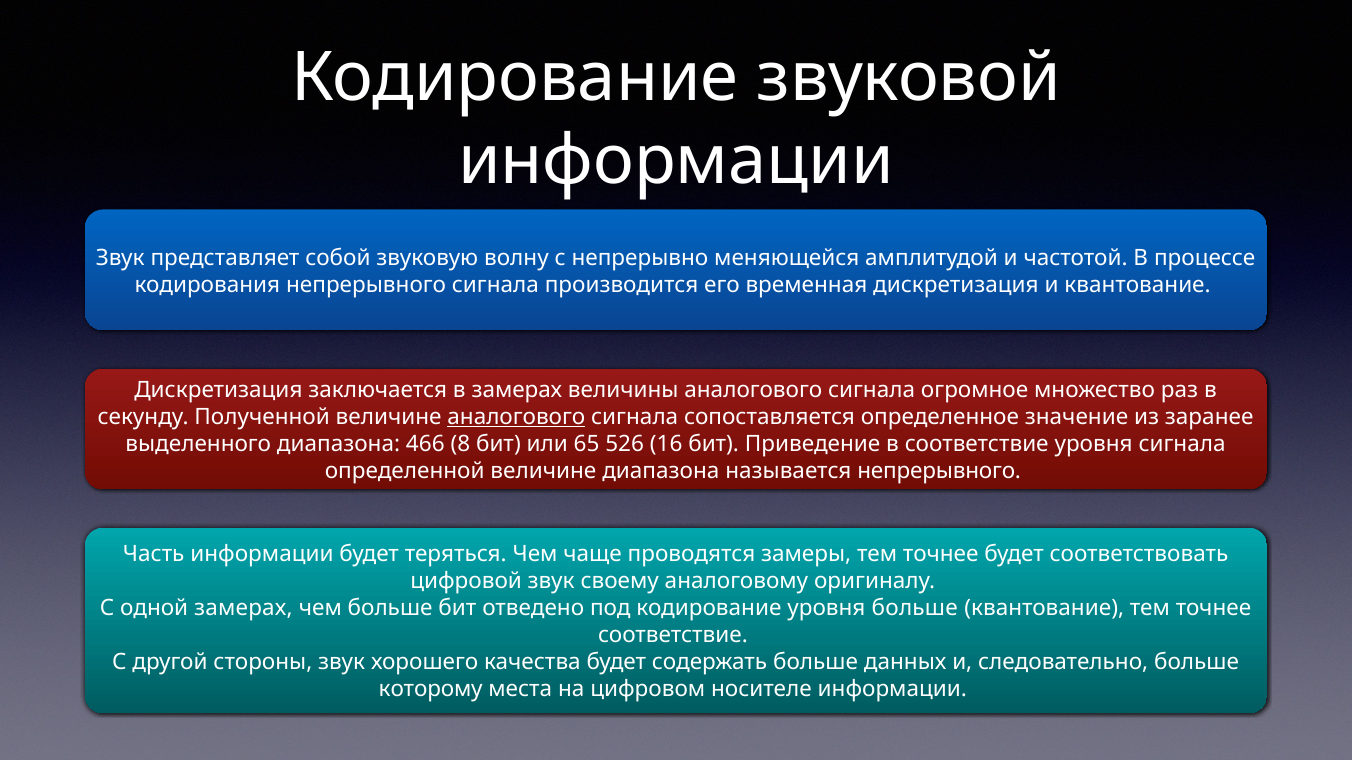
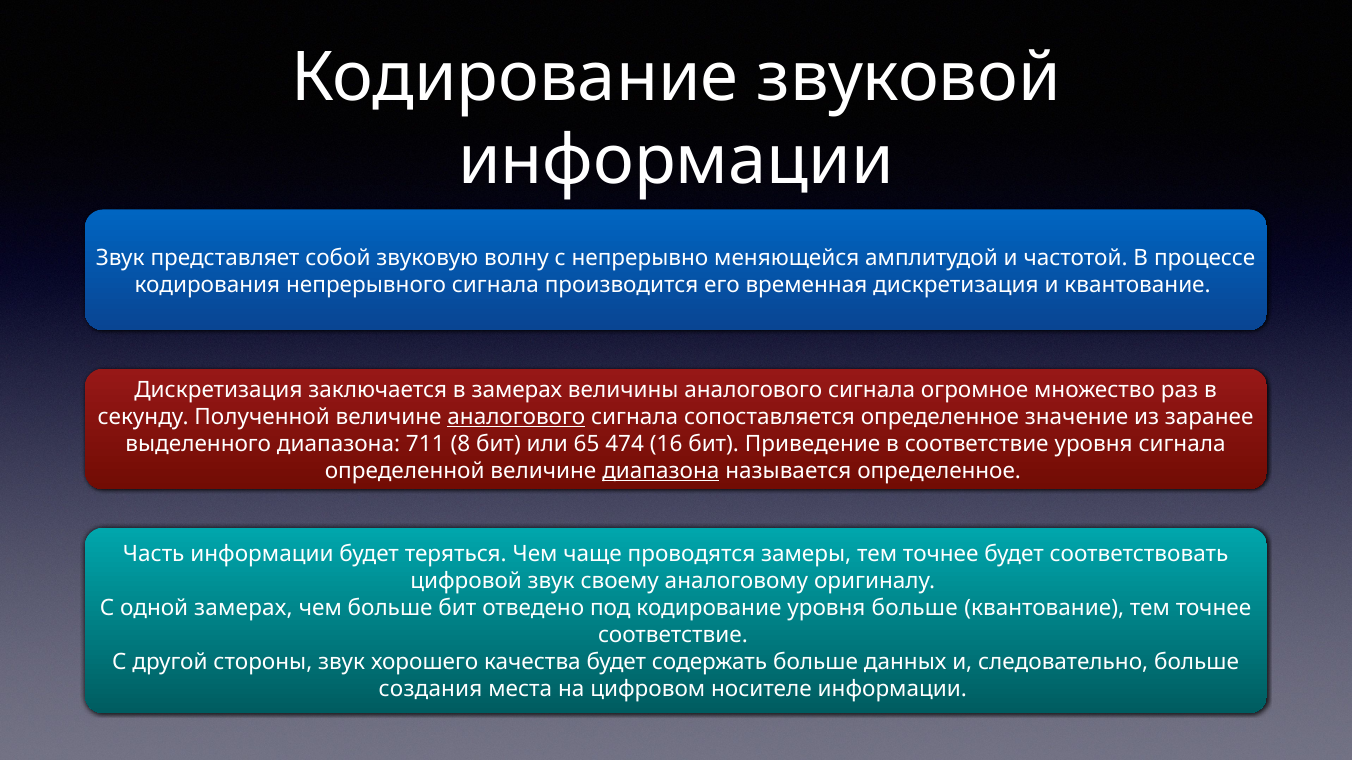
466: 466 -> 711
526: 526 -> 474
диапазона at (661, 471) underline: none -> present
называется непрерывного: непрерывного -> определенное
которому: которому -> создания
